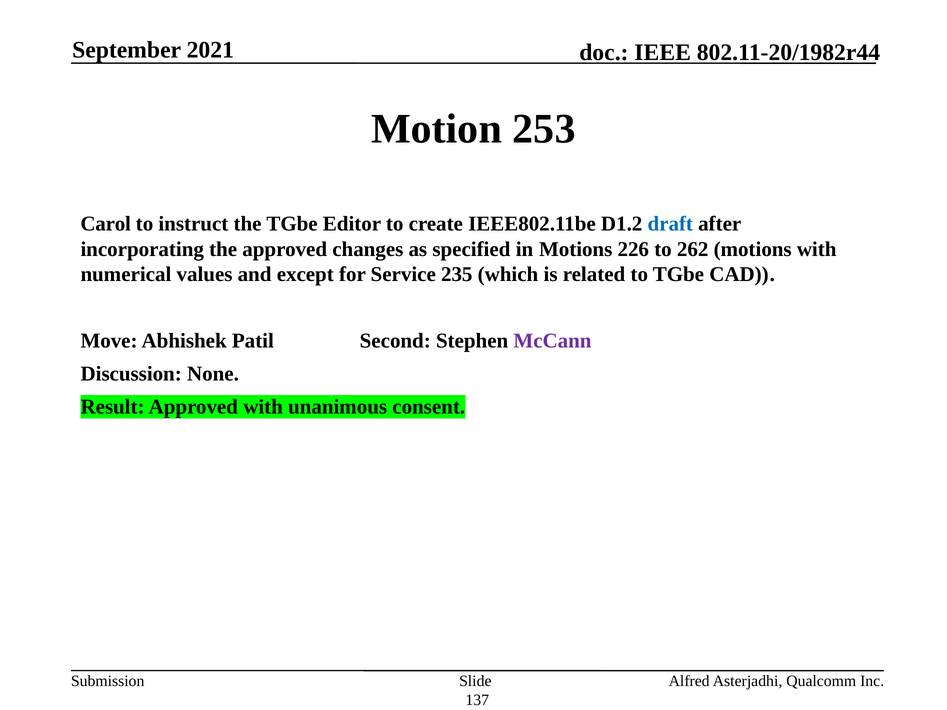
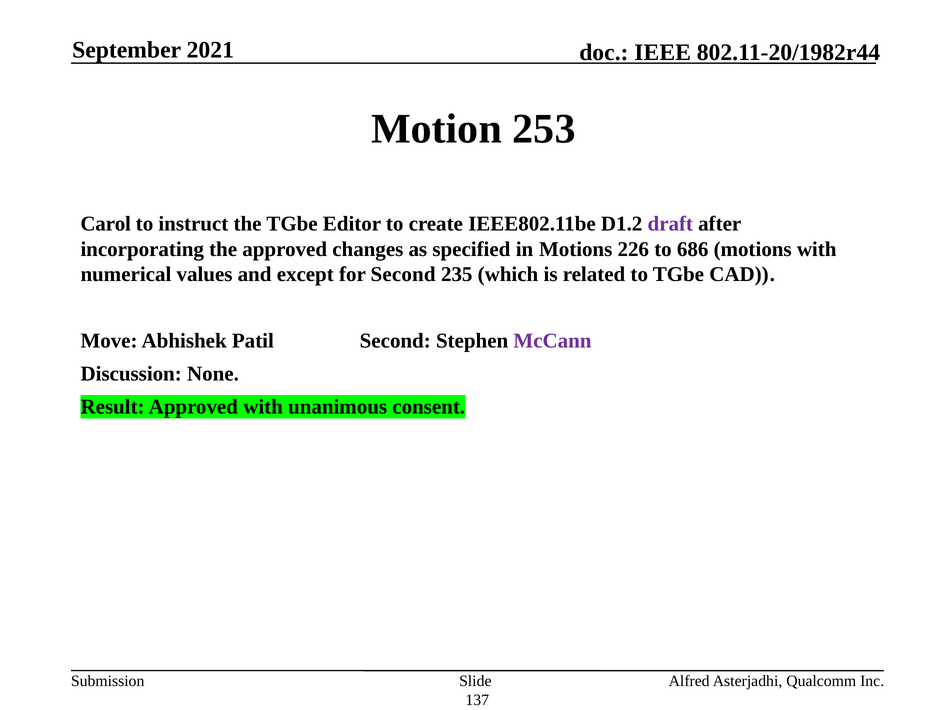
draft colour: blue -> purple
262: 262 -> 686
for Service: Service -> Second
